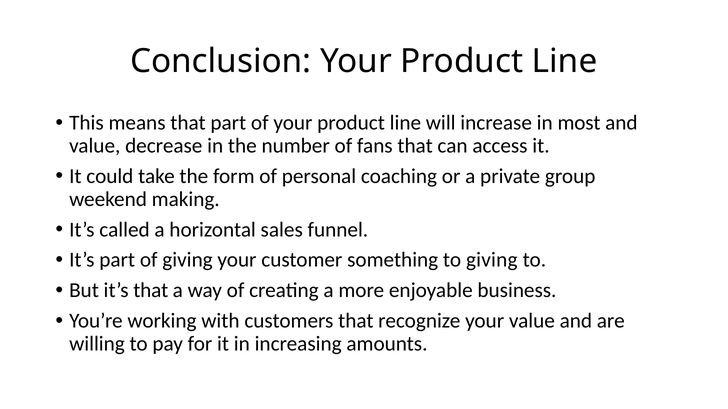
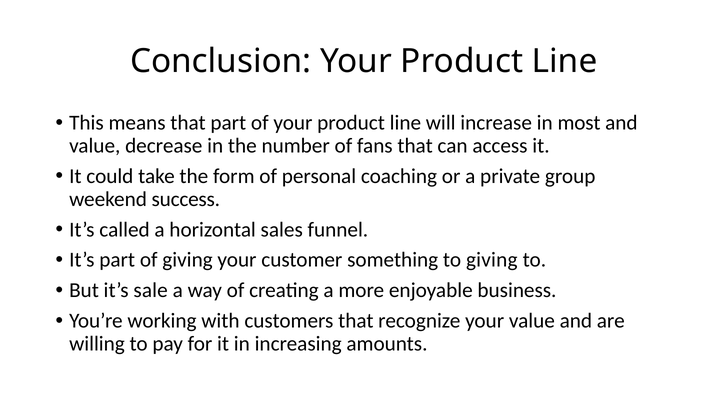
making: making -> success
it’s that: that -> sale
